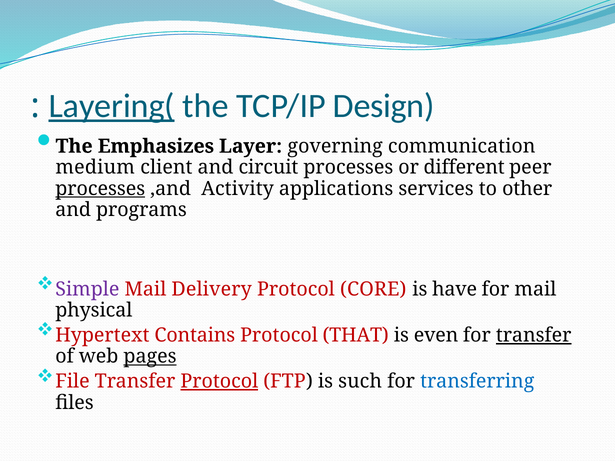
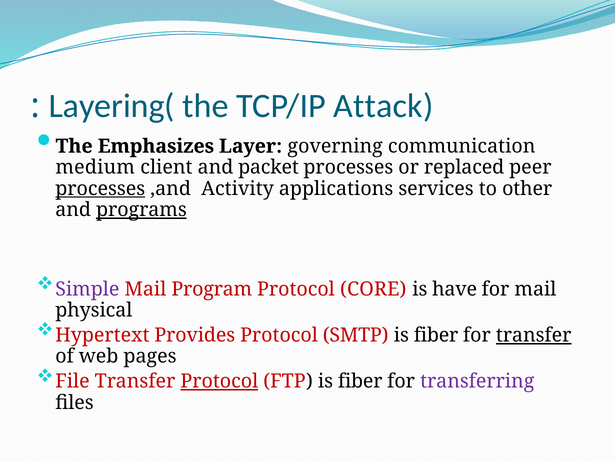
Layering( underline: present -> none
Design: Design -> Attack
circuit: circuit -> packet
different: different -> replaced
programs underline: none -> present
Delivery: Delivery -> Program
Contains: Contains -> Provides
THAT: THAT -> SMTP
even at (436, 335): even -> fiber
pages underline: present -> none
FTP is such: such -> fiber
transferring colour: blue -> purple
